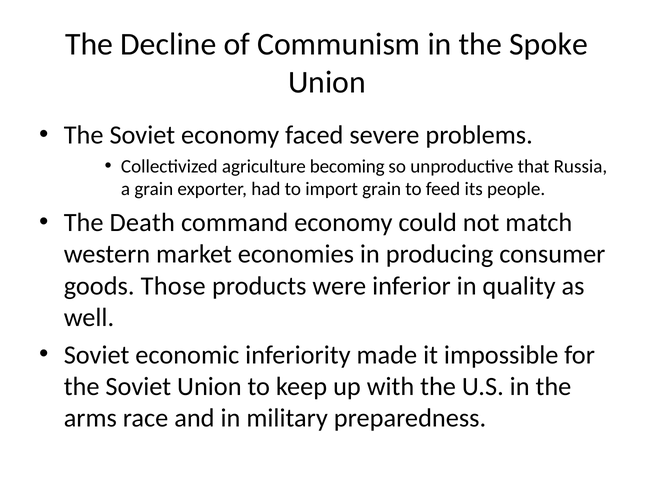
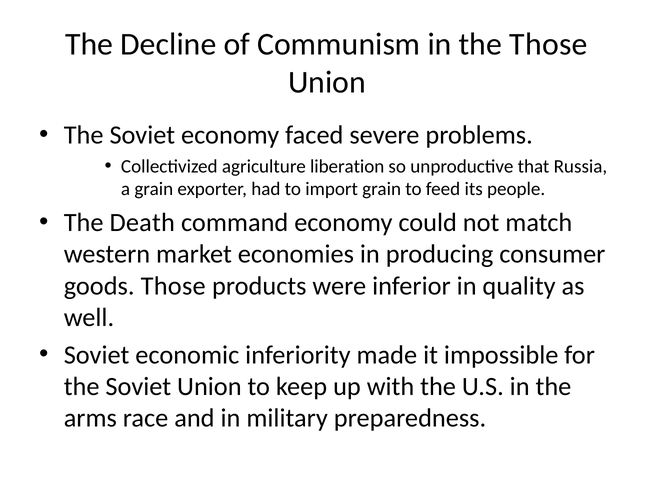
the Spoke: Spoke -> Those
becoming: becoming -> liberation
